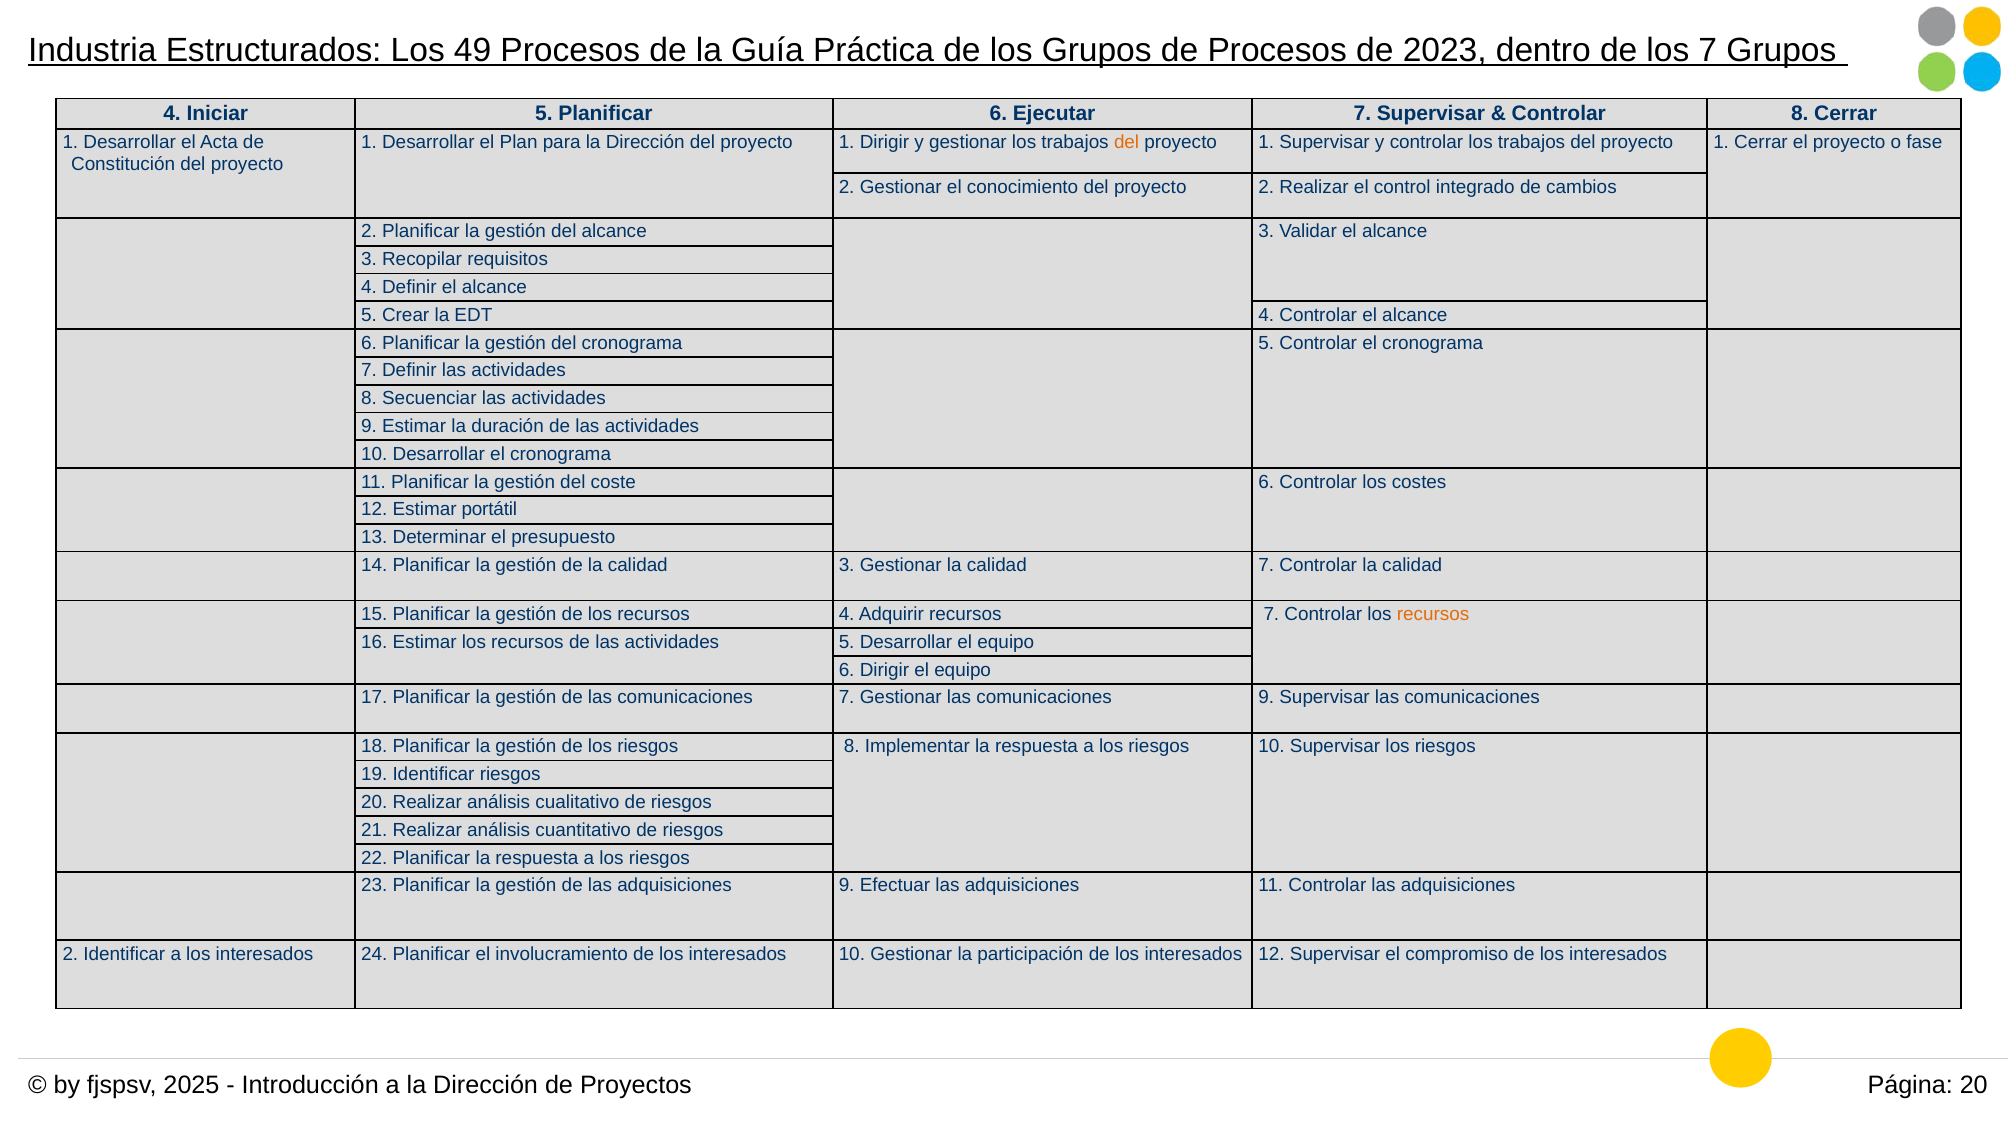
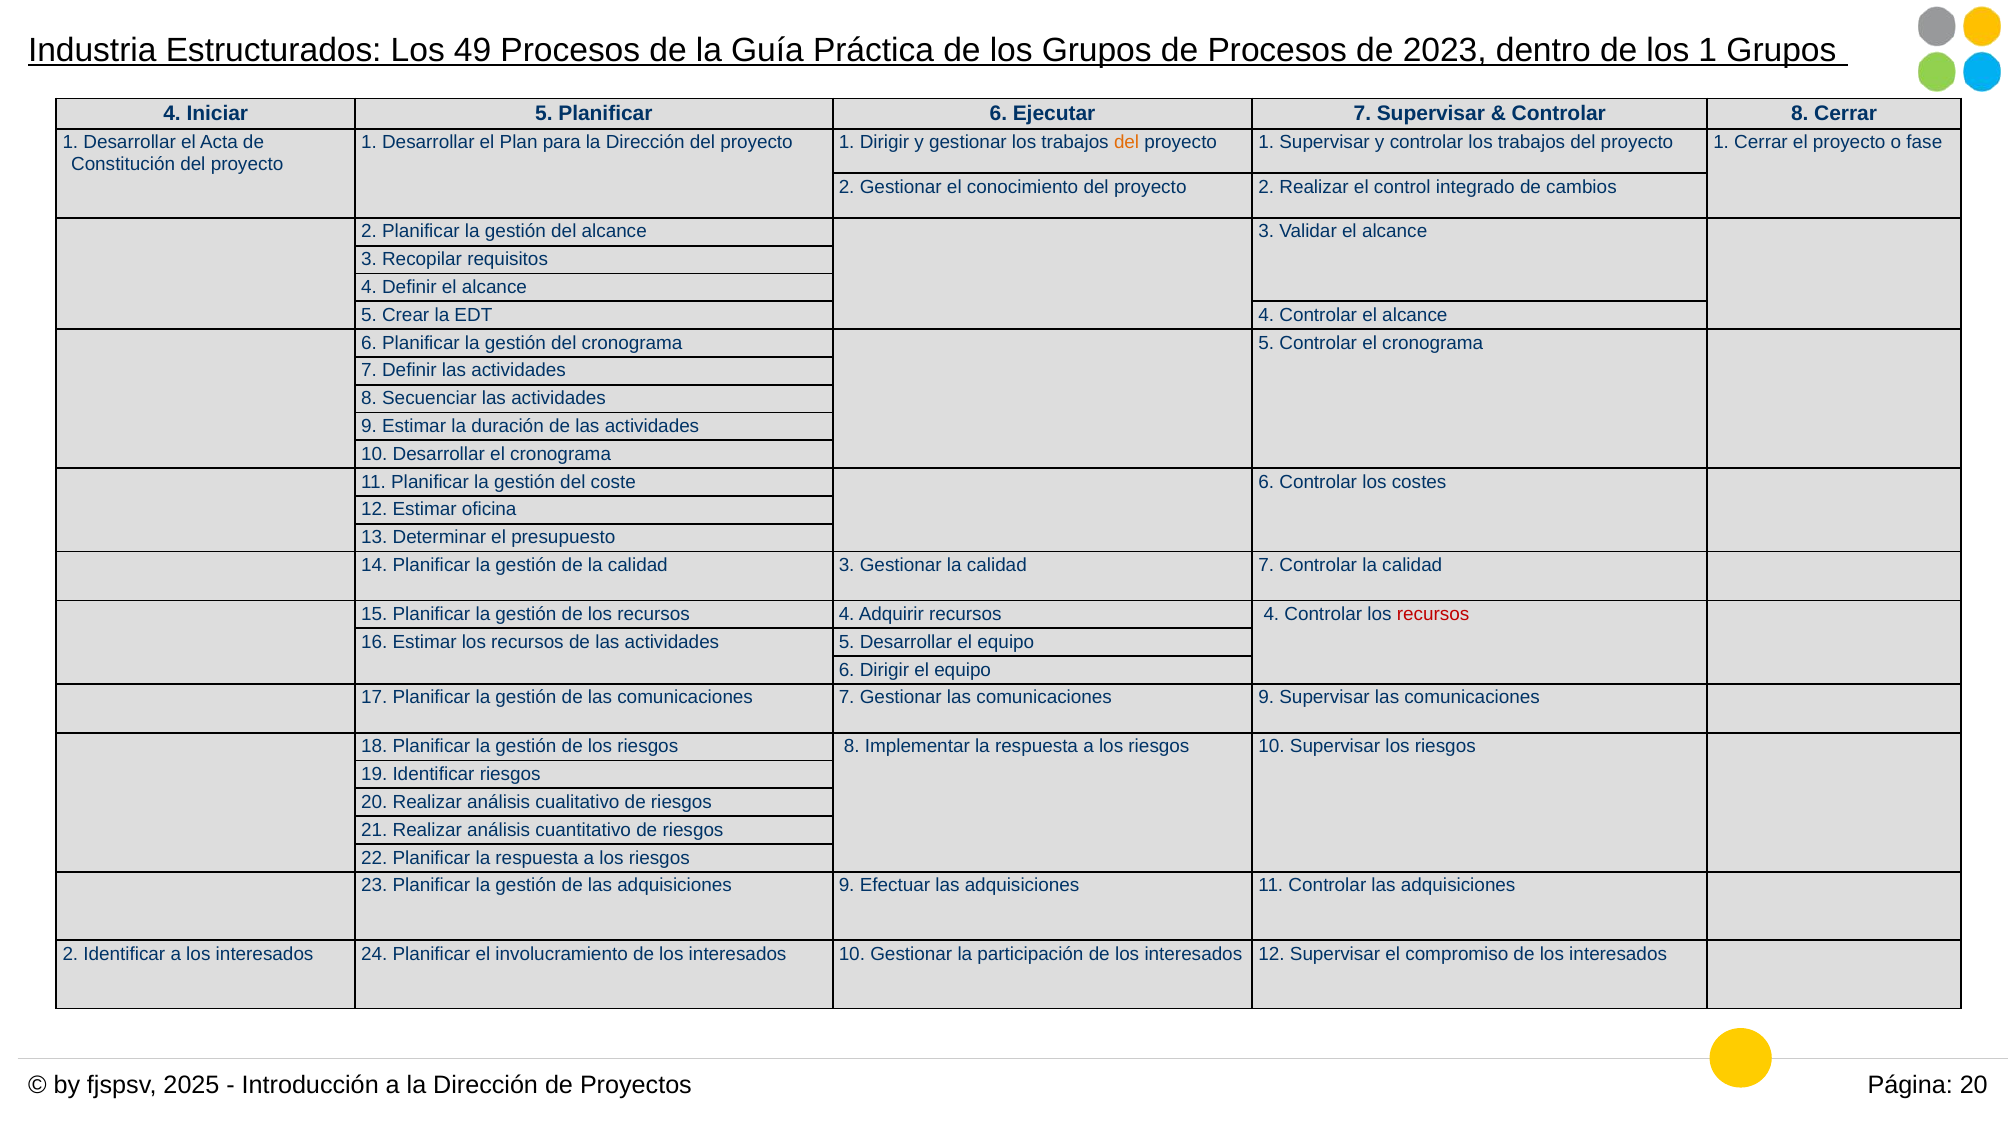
los 7: 7 -> 1
portátil: portátil -> oficina
Adquirir recursos 7: 7 -> 4
recursos at (1433, 614) colour: orange -> red
